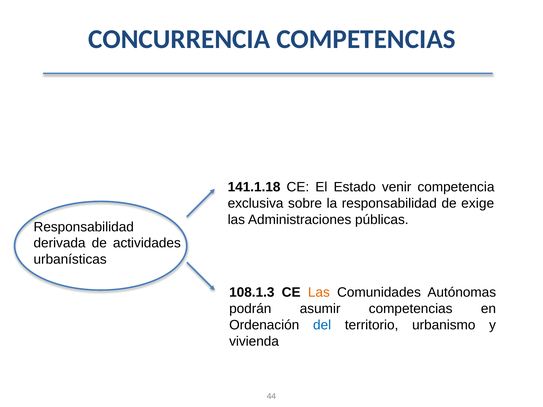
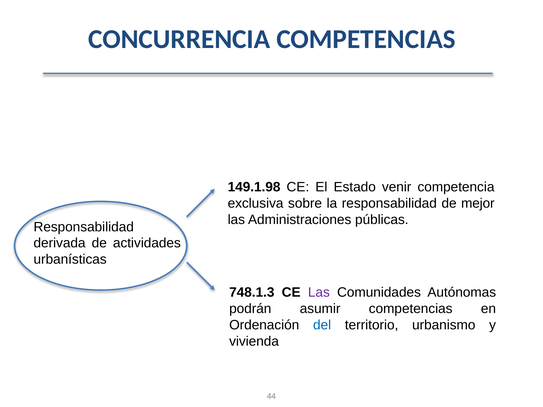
141.1.18: 141.1.18 -> 149.1.98
exige: exige -> mejor
108.1.3: 108.1.3 -> 748.1.3
Las at (319, 293) colour: orange -> purple
